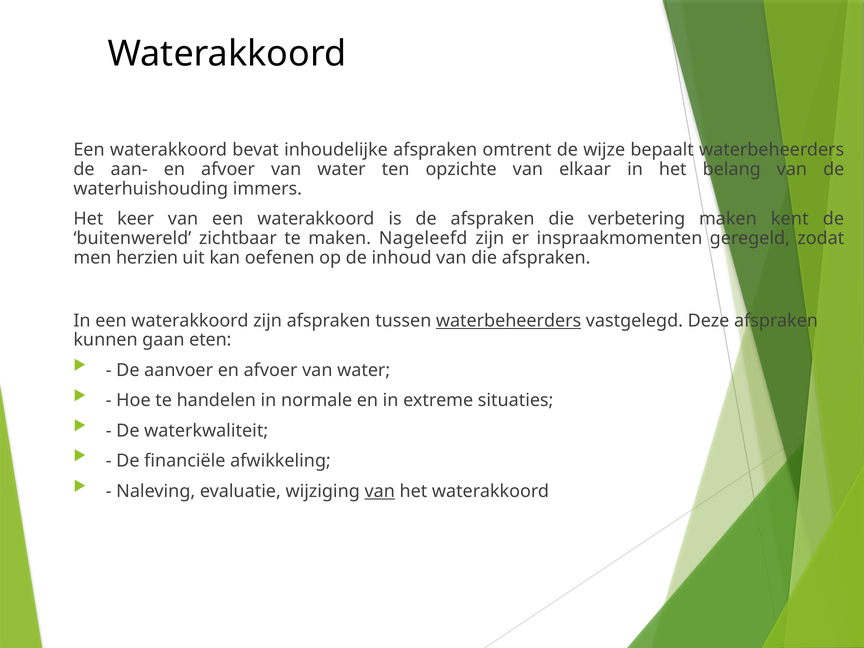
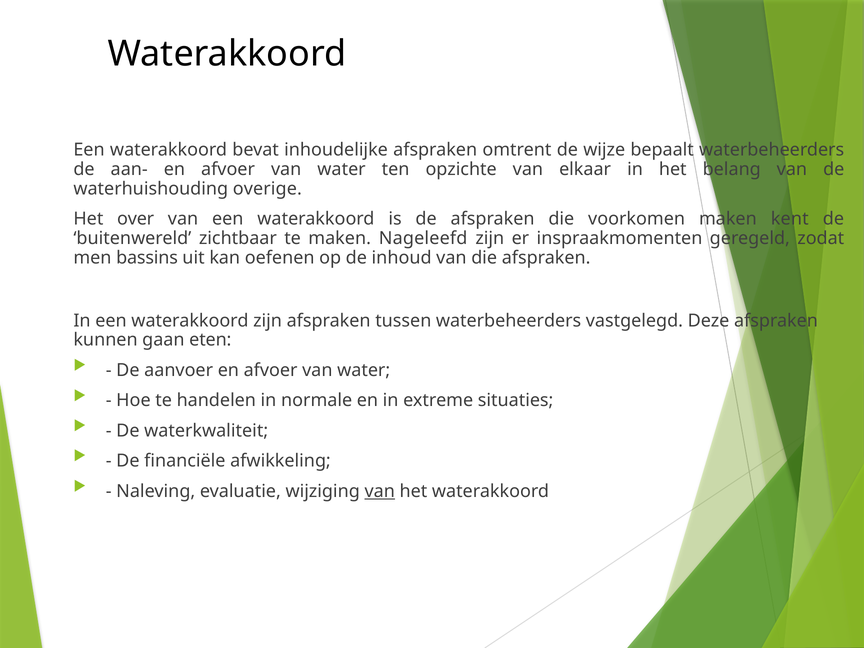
immers: immers -> overige
keer: keer -> over
verbetering: verbetering -> voorkomen
herzien: herzien -> bassins
waterbeheerders at (509, 321) underline: present -> none
